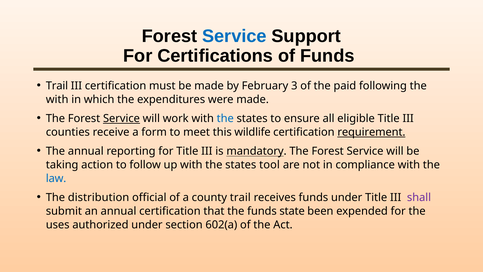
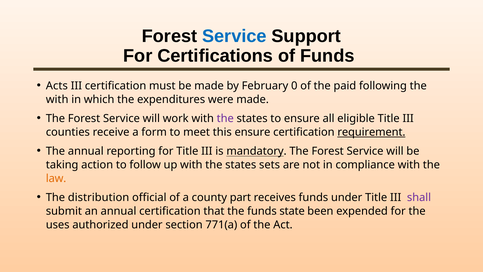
Trail at (57, 86): Trail -> Acts
3: 3 -> 0
Service at (121, 118) underline: present -> none
the at (225, 118) colour: blue -> purple
this wildlife: wildlife -> ensure
tool: tool -> sets
law colour: blue -> orange
county trail: trail -> part
602(a: 602(a -> 771(a
